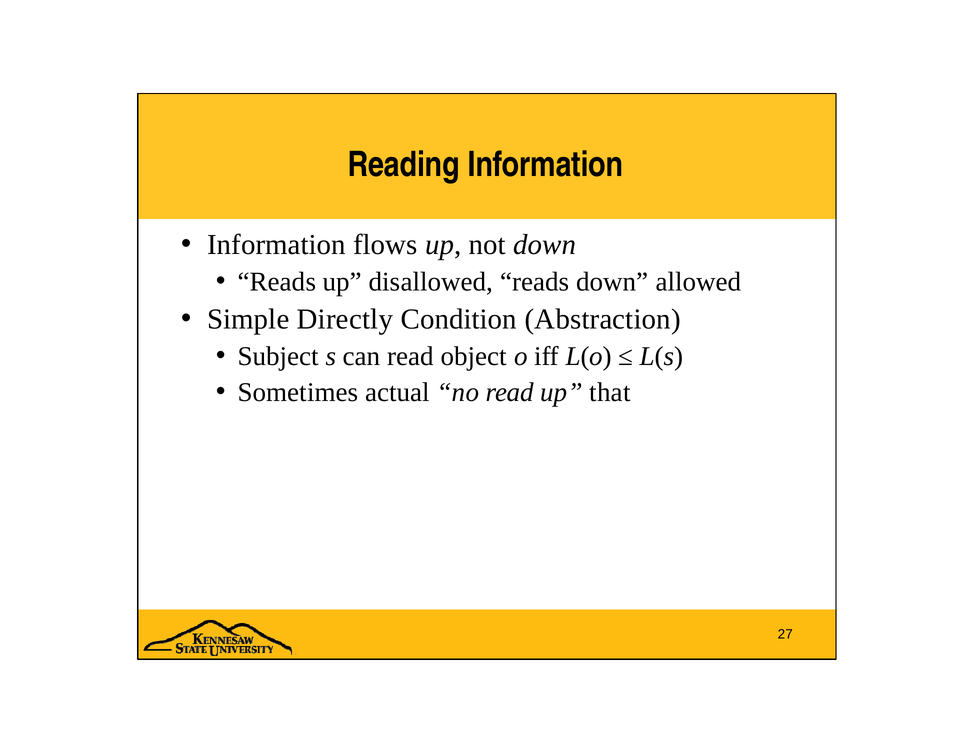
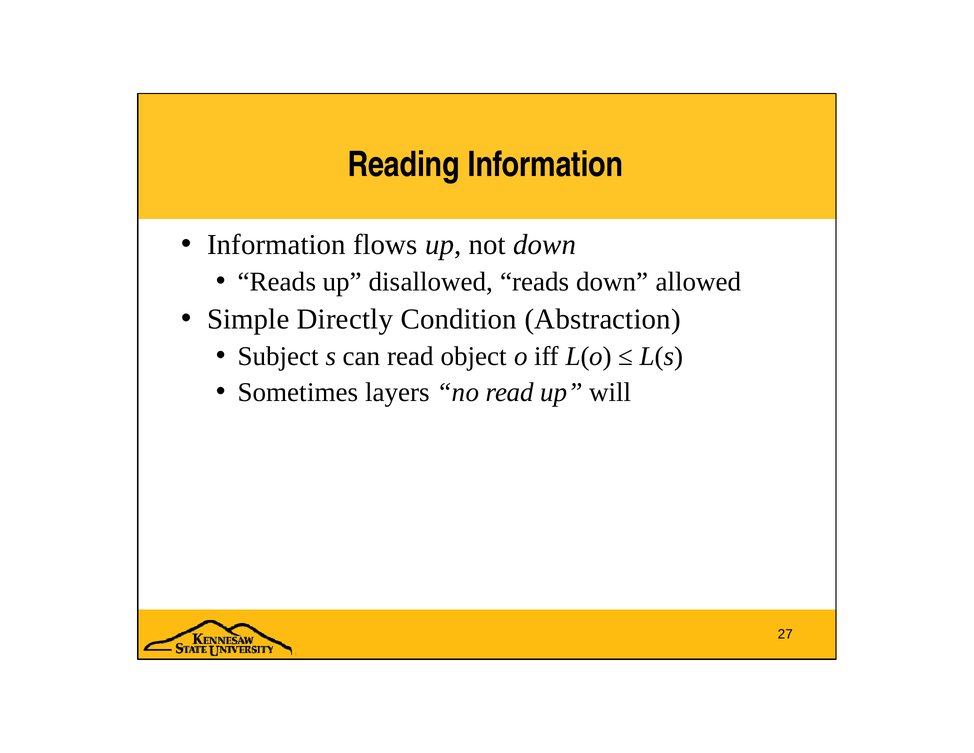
actual: actual -> layers
that: that -> will
